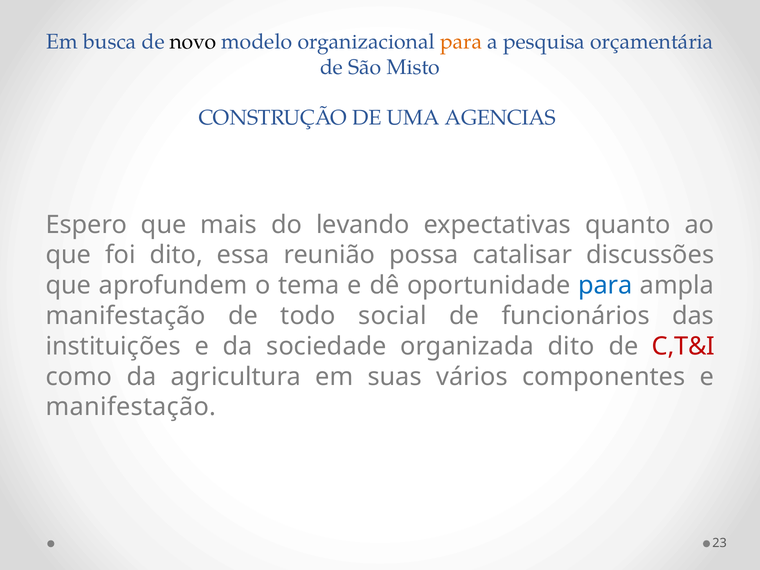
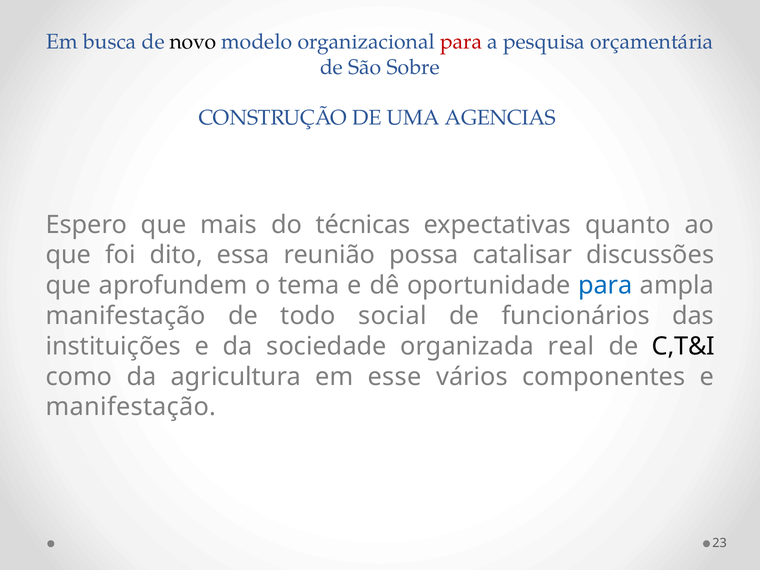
para at (461, 42) colour: orange -> red
Misto: Misto -> Sobre
levando: levando -> técnicas
organizada dito: dito -> real
C,T&I colour: red -> black
suas: suas -> esse
